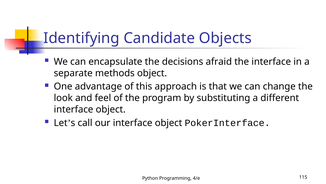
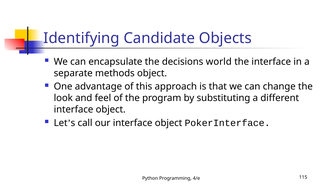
afraid: afraid -> world
